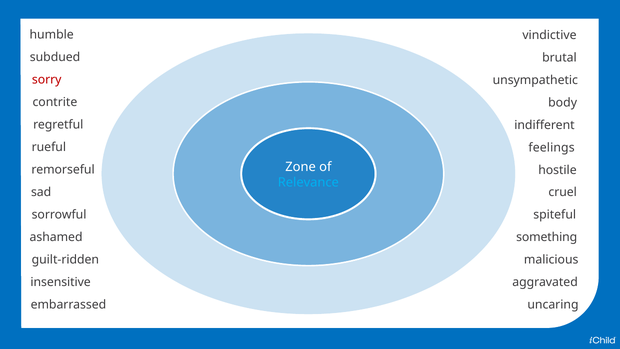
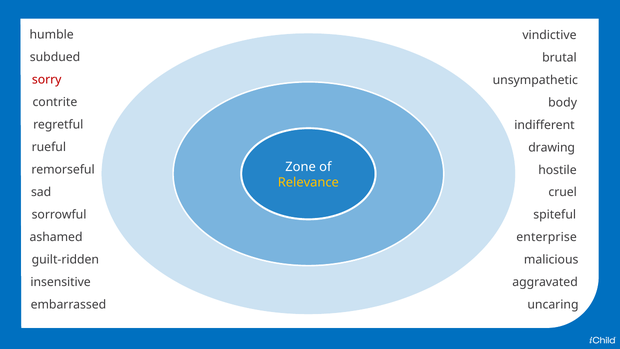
feelings: feelings -> drawing
Relevance colour: light blue -> yellow
something: something -> enterprise
